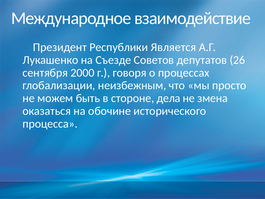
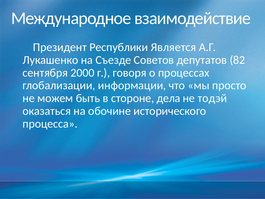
26: 26 -> 82
неизбежным: неизбежным -> информации
змена: змена -> тодэй
